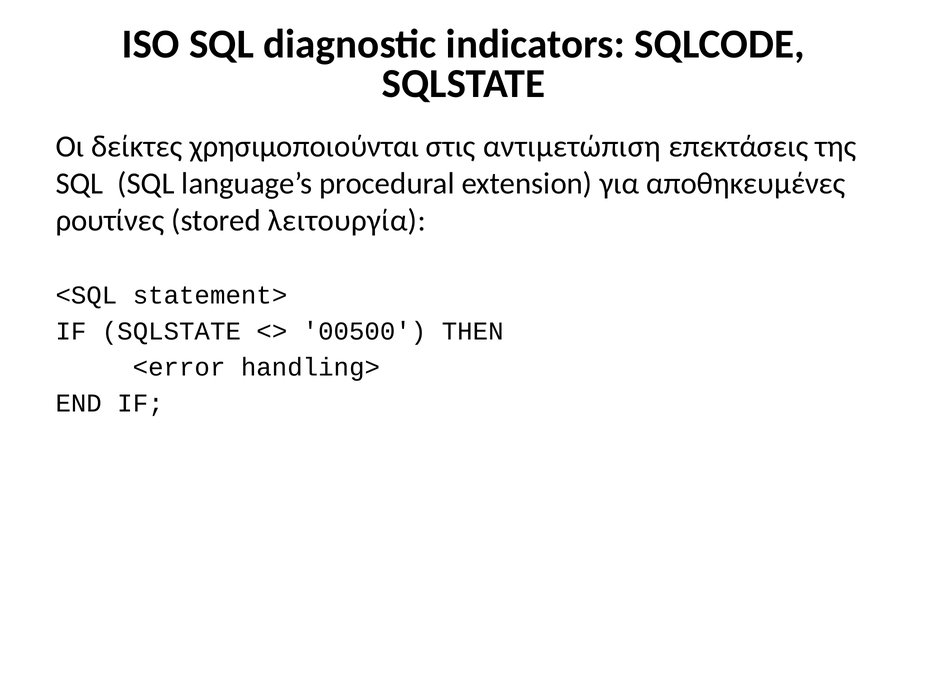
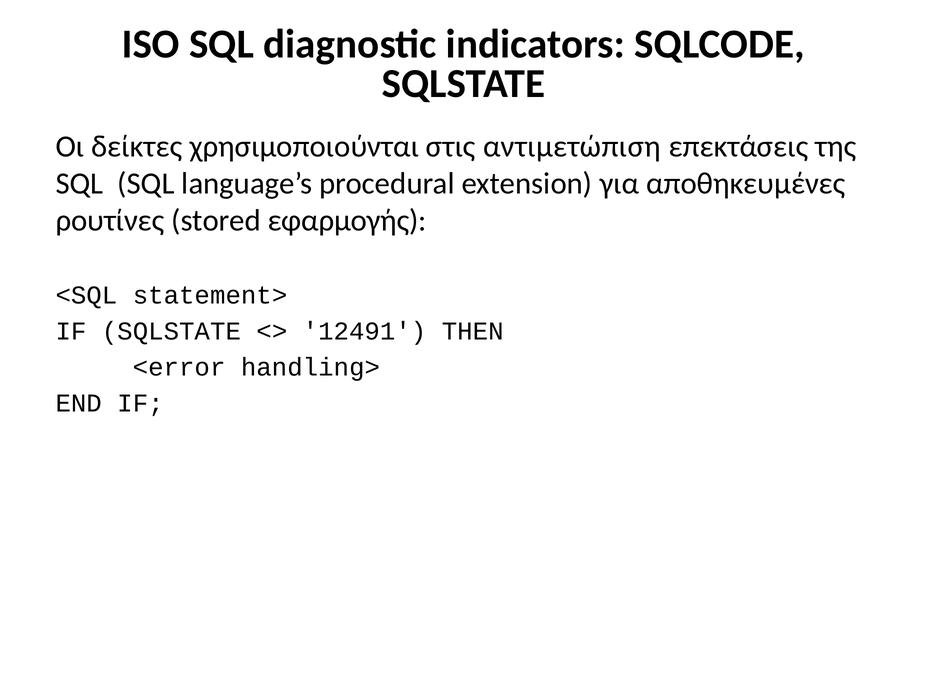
λειτουργία: λειτουργία -> εφαρμογής
00500: 00500 -> 12491
